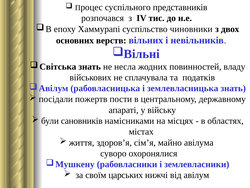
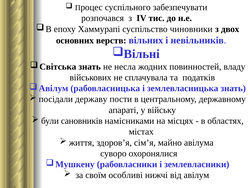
представників: представників -> забезпечувати
пожертв: пожертв -> державу
царських: царських -> особливі
